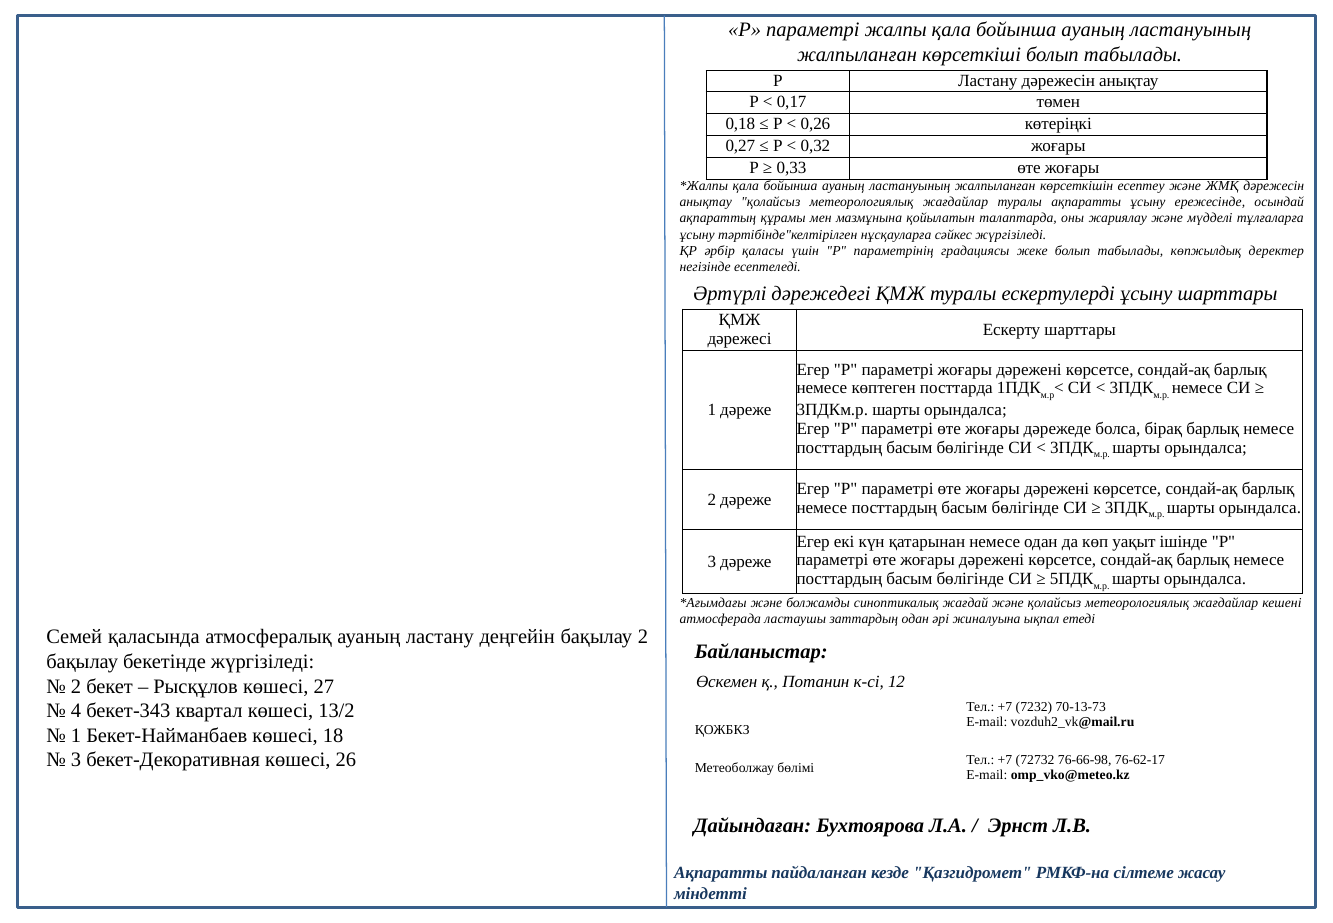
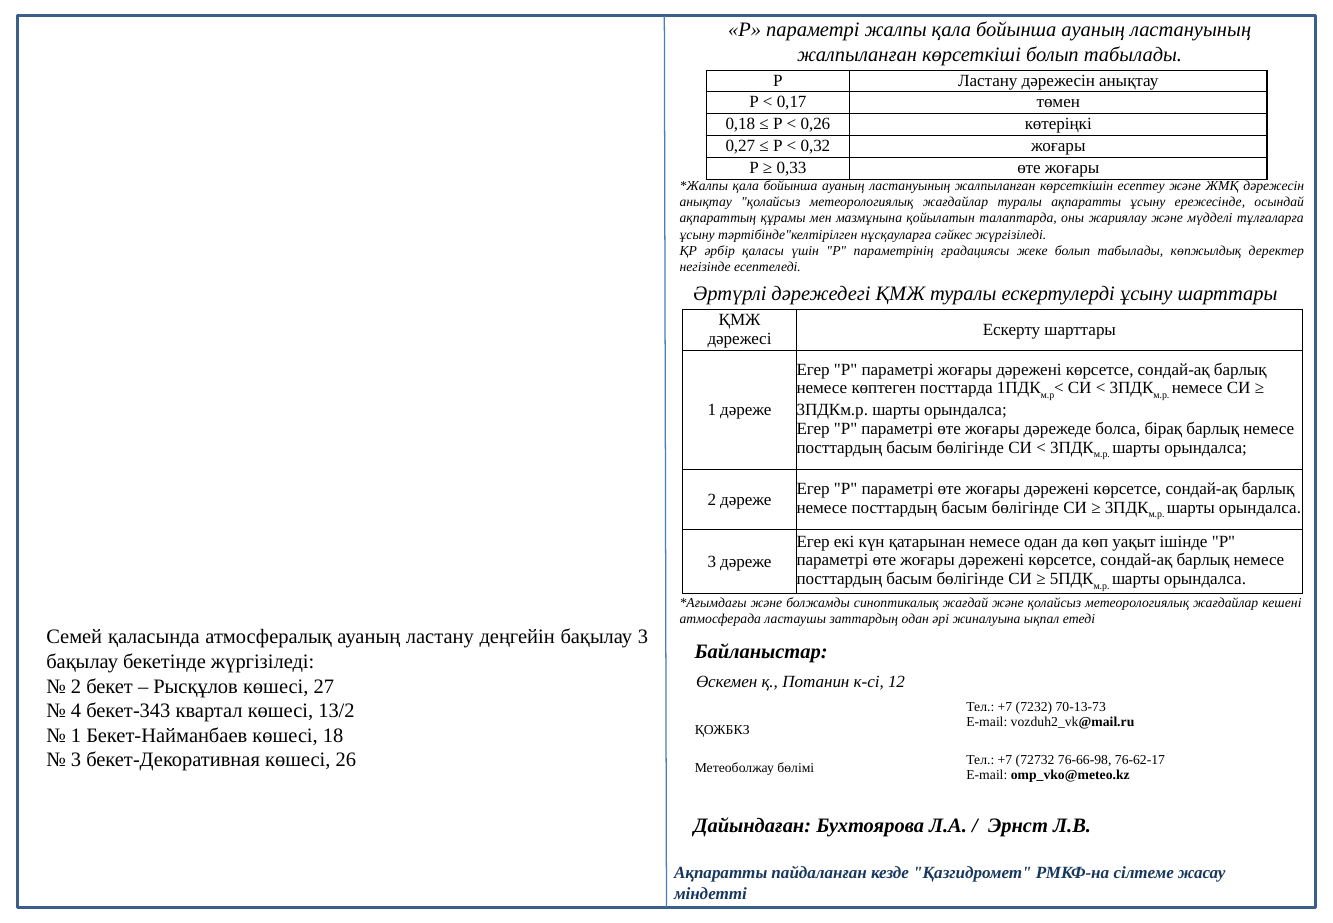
бақылау 2: 2 -> 3
